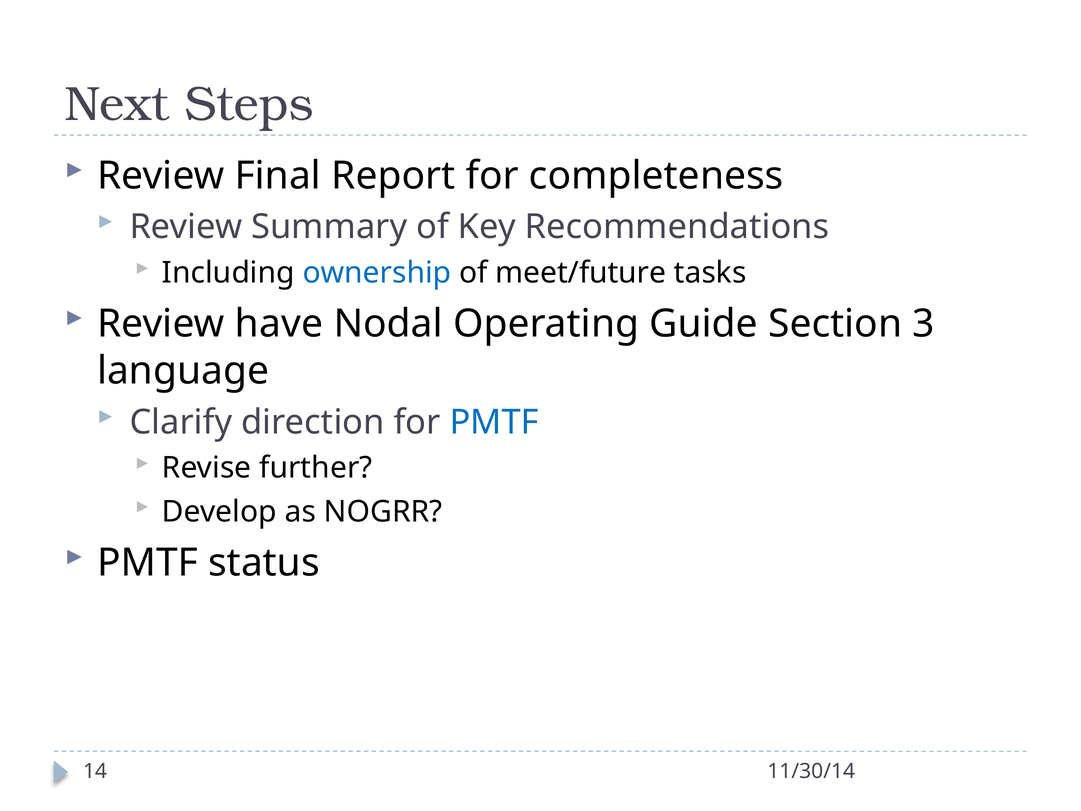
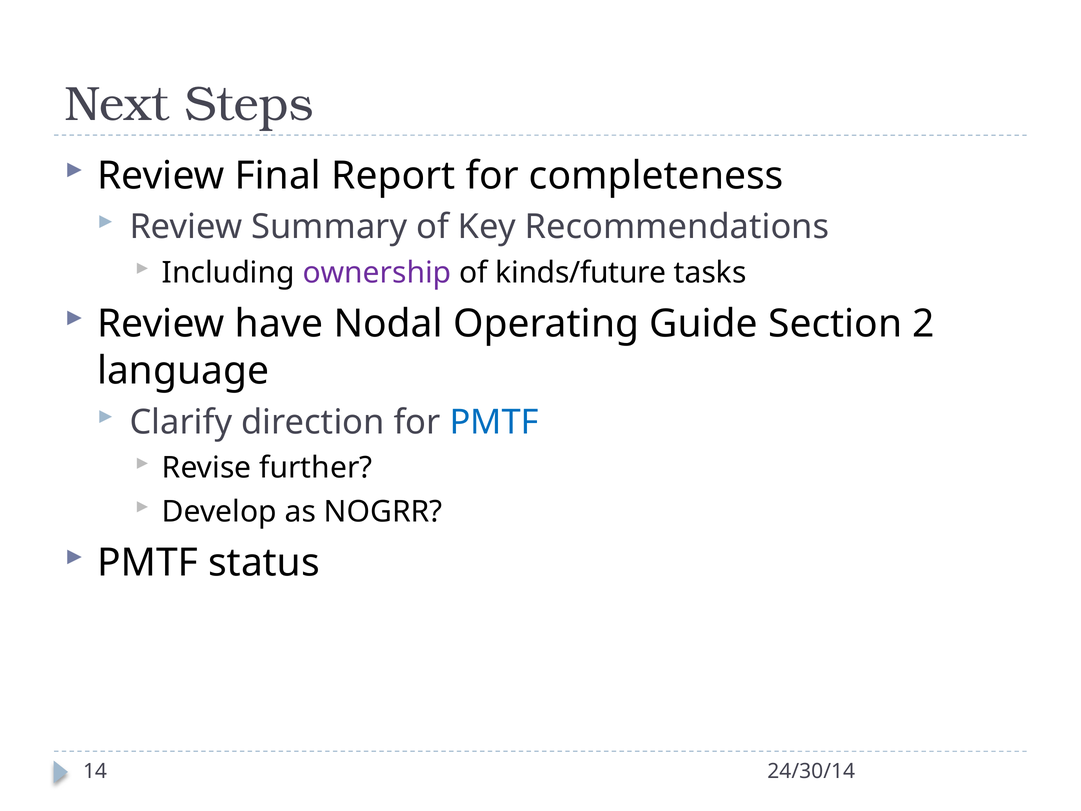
ownership colour: blue -> purple
meet/future: meet/future -> kinds/future
3: 3 -> 2
11/30/14: 11/30/14 -> 24/30/14
